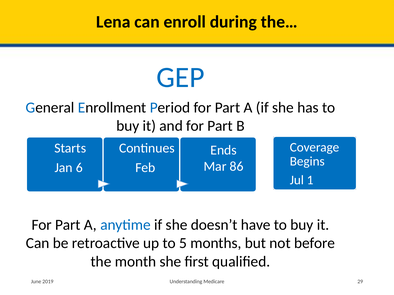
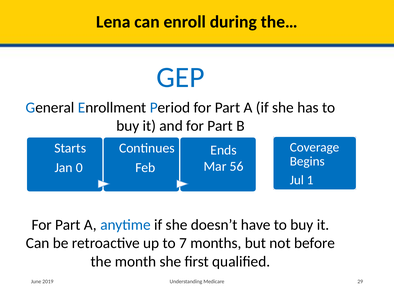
86: 86 -> 56
6: 6 -> 0
5: 5 -> 7
